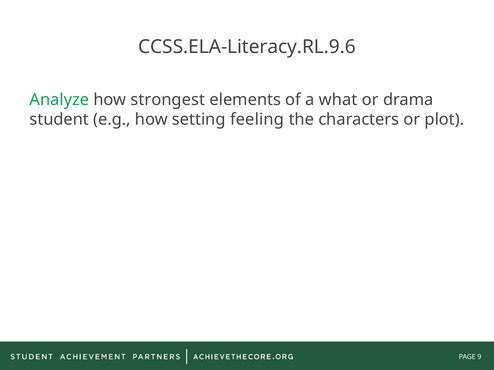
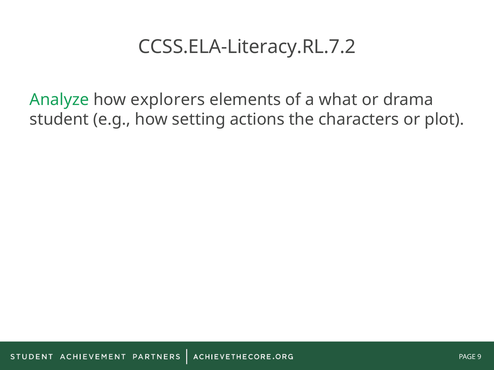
CCSS.ELA-Literacy.RL.9.6: CCSS.ELA-Literacy.RL.9.6 -> CCSS.ELA-Literacy.RL.7.2
strongest: strongest -> explorers
feeling: feeling -> actions
